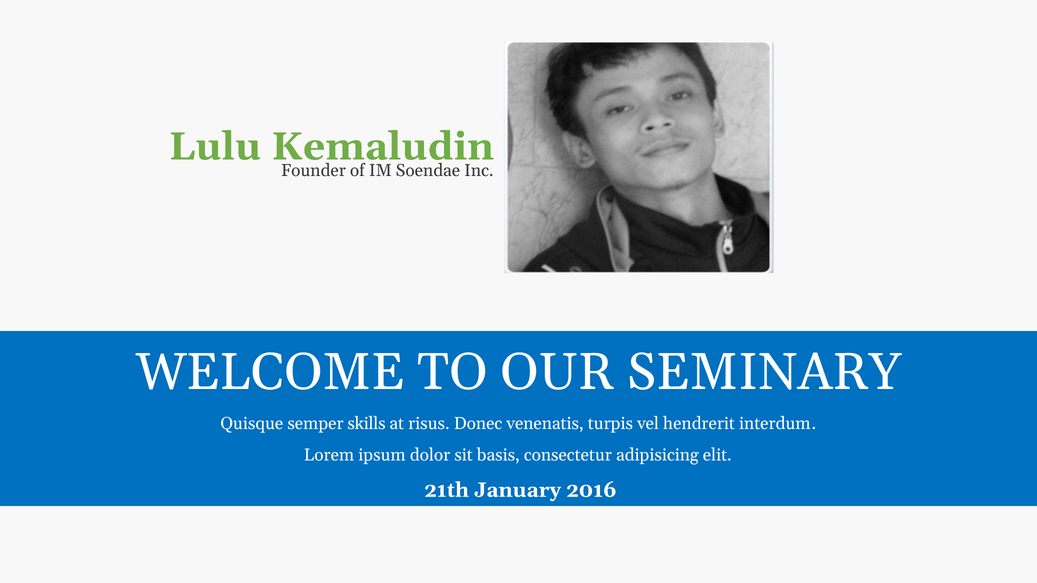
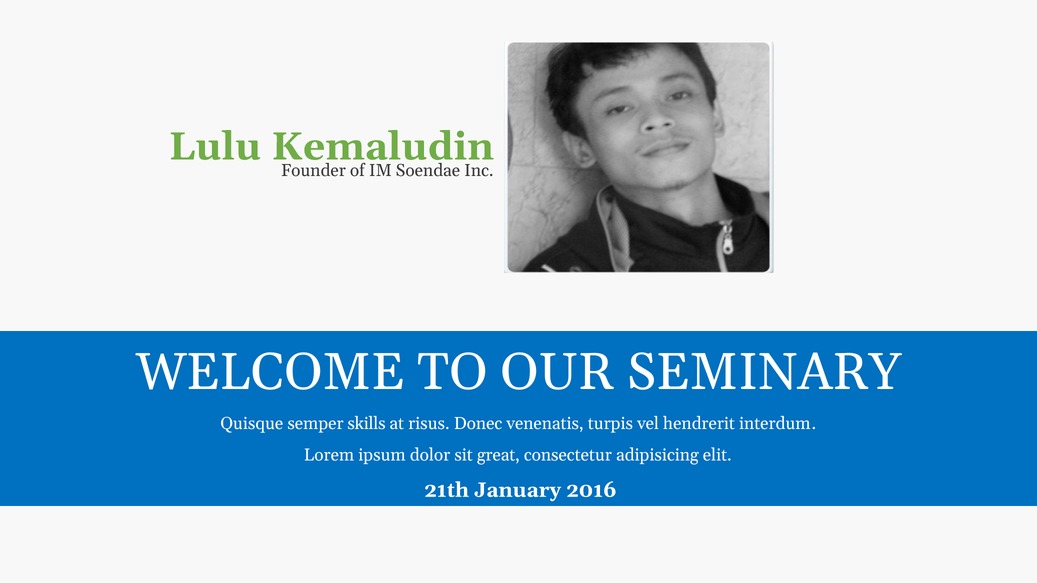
basis: basis -> great
